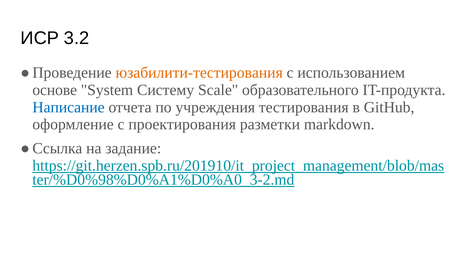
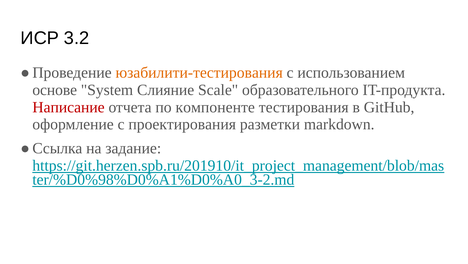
Систему: Систему -> Слияние
Написание colour: blue -> red
учреждения: учреждения -> компоненте
